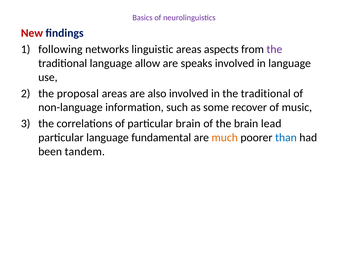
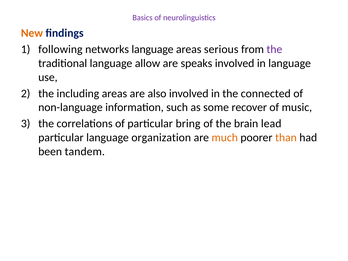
New colour: red -> orange
networks linguistic: linguistic -> language
aspects: aspects -> serious
proposal: proposal -> including
in the traditional: traditional -> connected
particular brain: brain -> bring
fundamental: fundamental -> organization
than colour: blue -> orange
